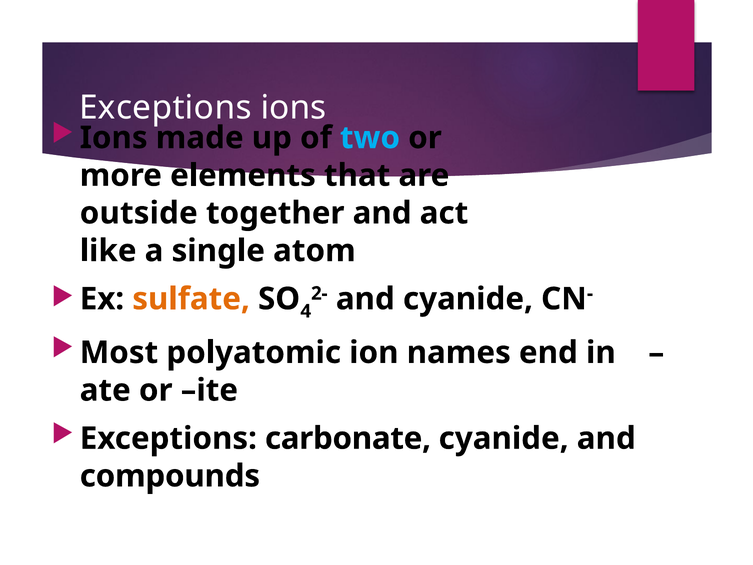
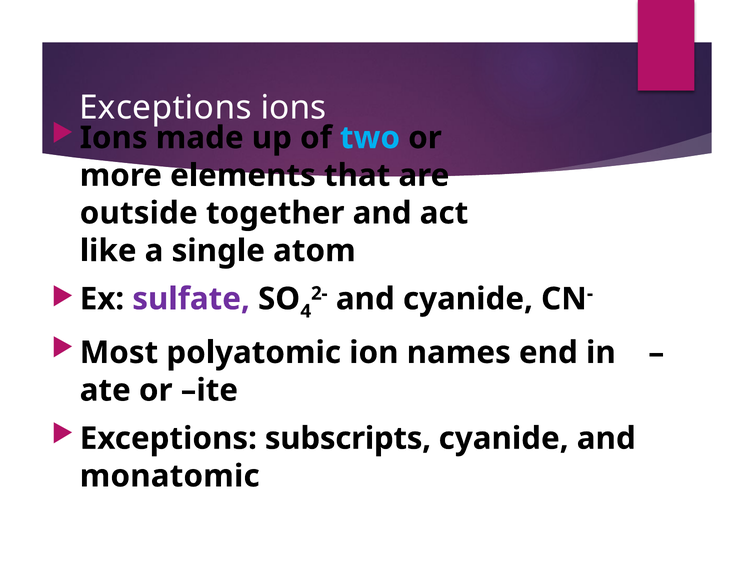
sulfate colour: orange -> purple
carbonate: carbonate -> subscripts
compounds: compounds -> monatomic
